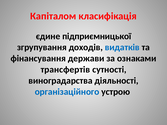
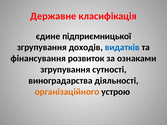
Капіталом: Капіталом -> Державне
держави: держави -> розвиток
трансфертів at (65, 70): трансфертів -> згрупування
організаційного colour: blue -> orange
